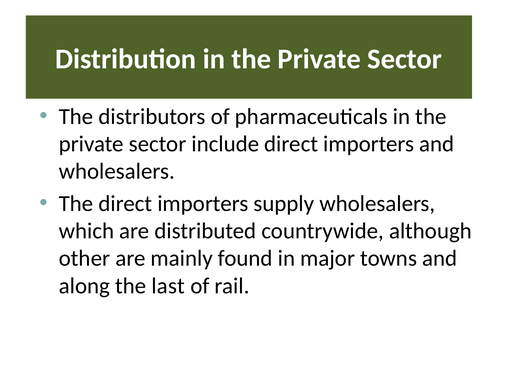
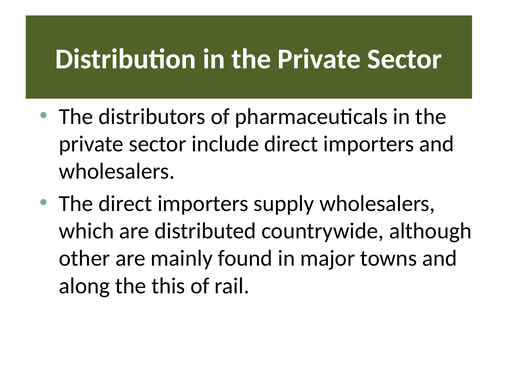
last: last -> this
